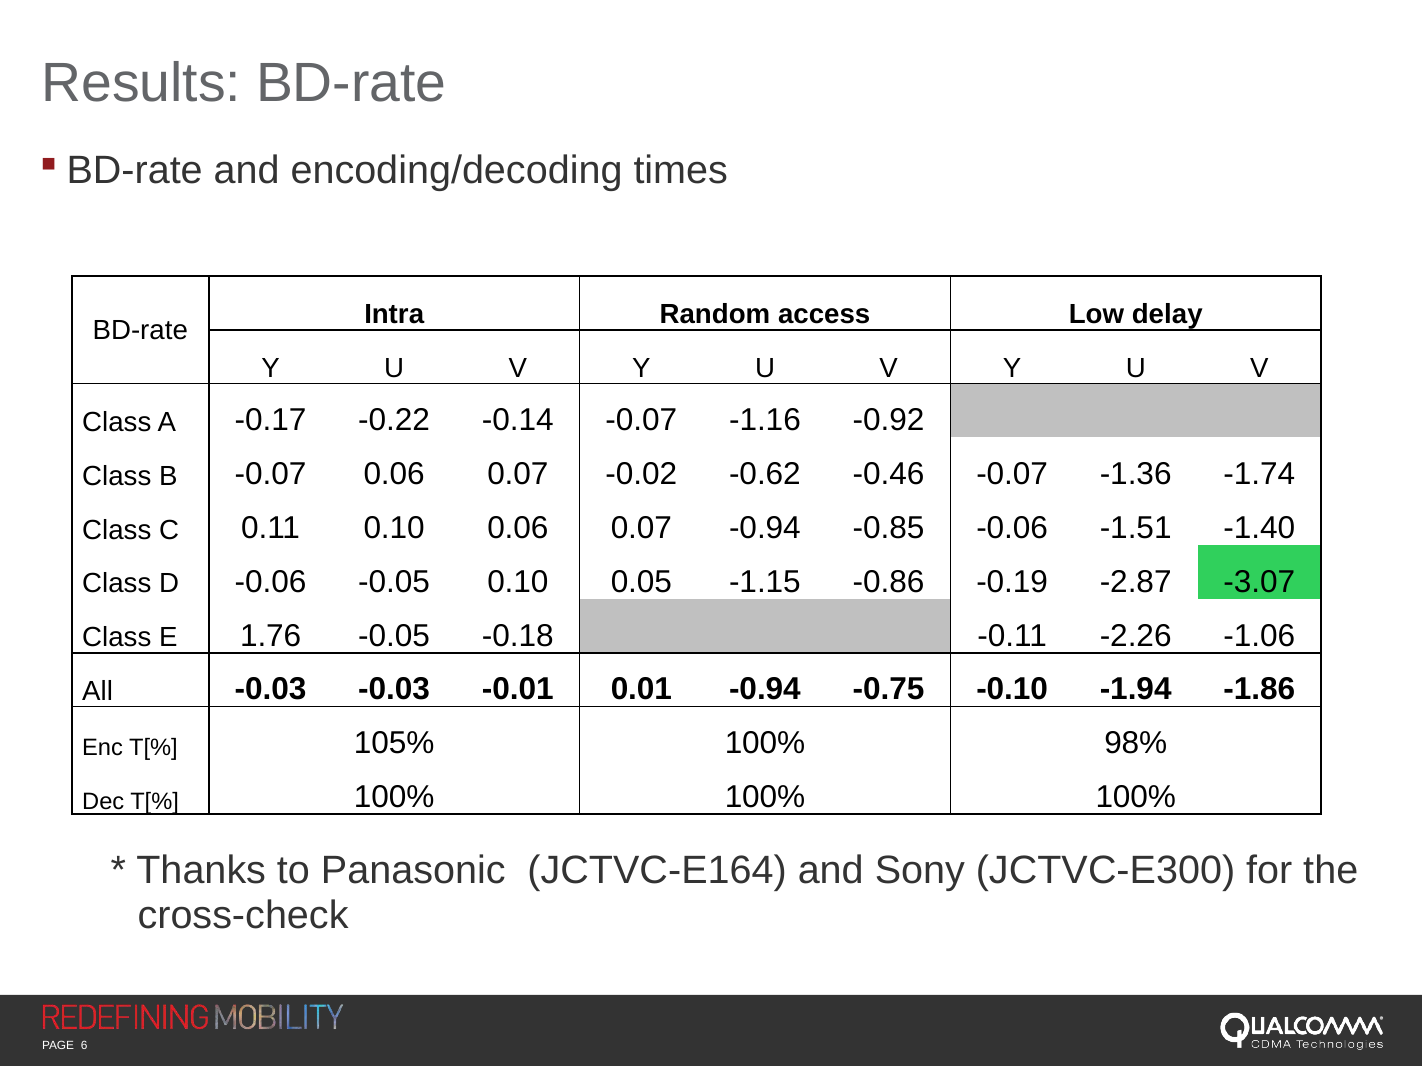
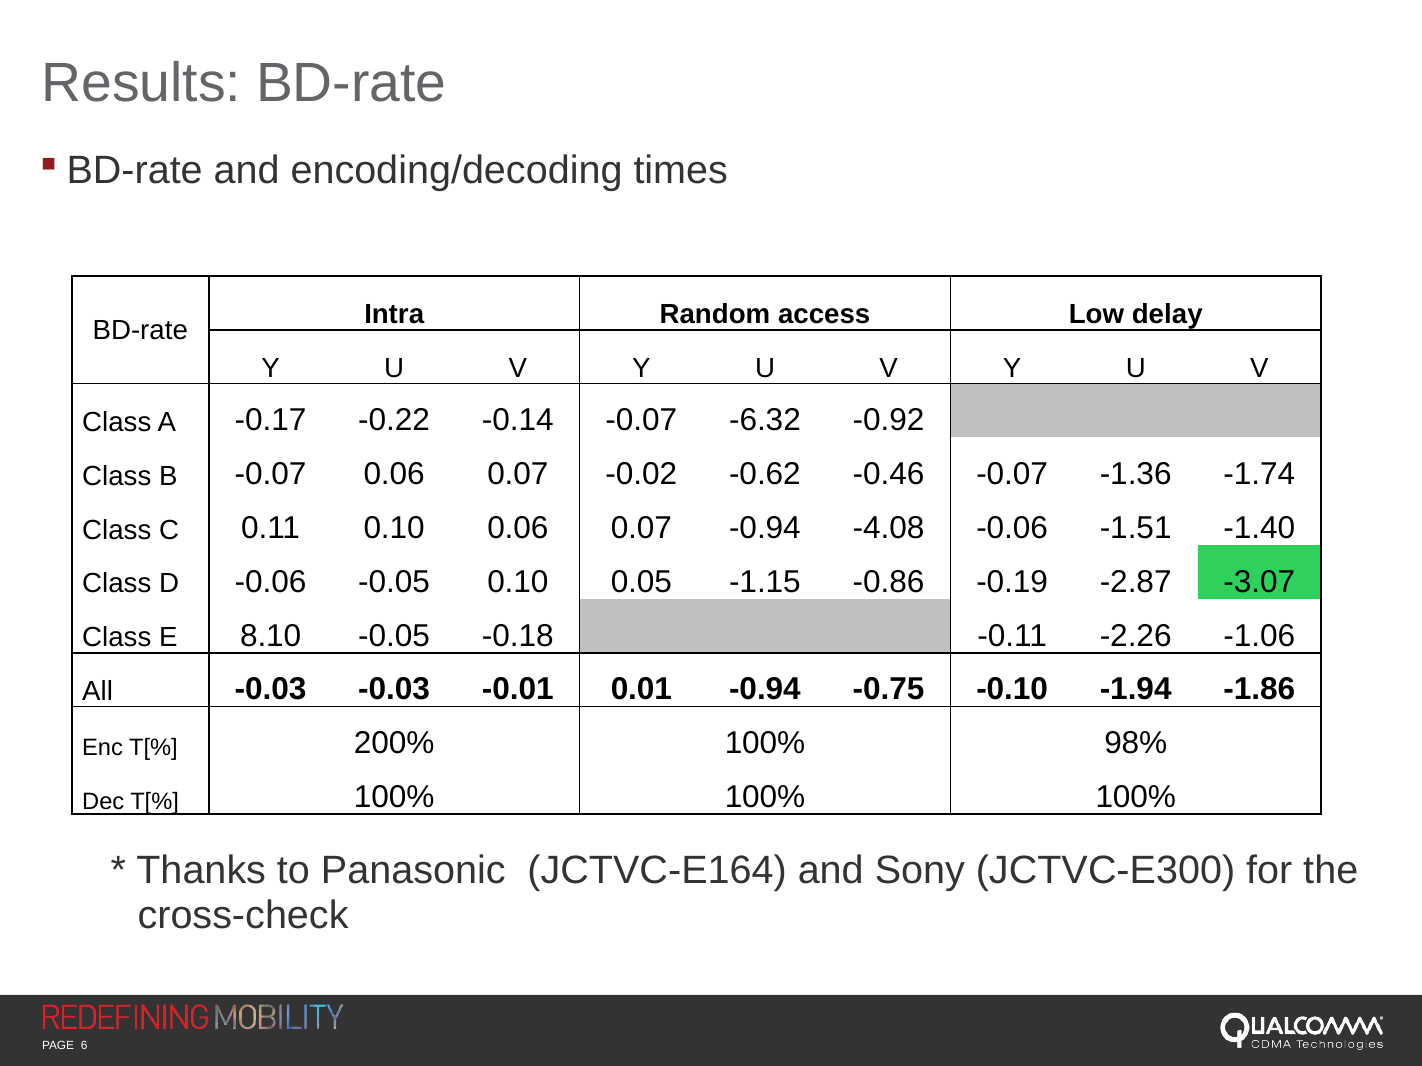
-1.16: -1.16 -> -6.32
-0.85: -0.85 -> -4.08
1.76: 1.76 -> 8.10
105%: 105% -> 200%
